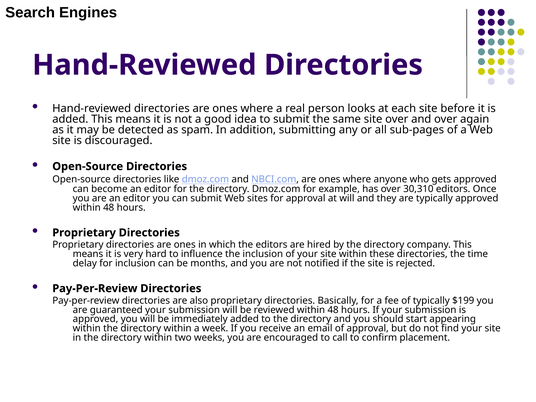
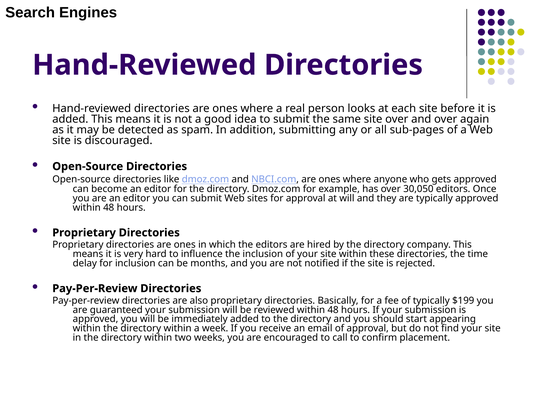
30,310: 30,310 -> 30,050
